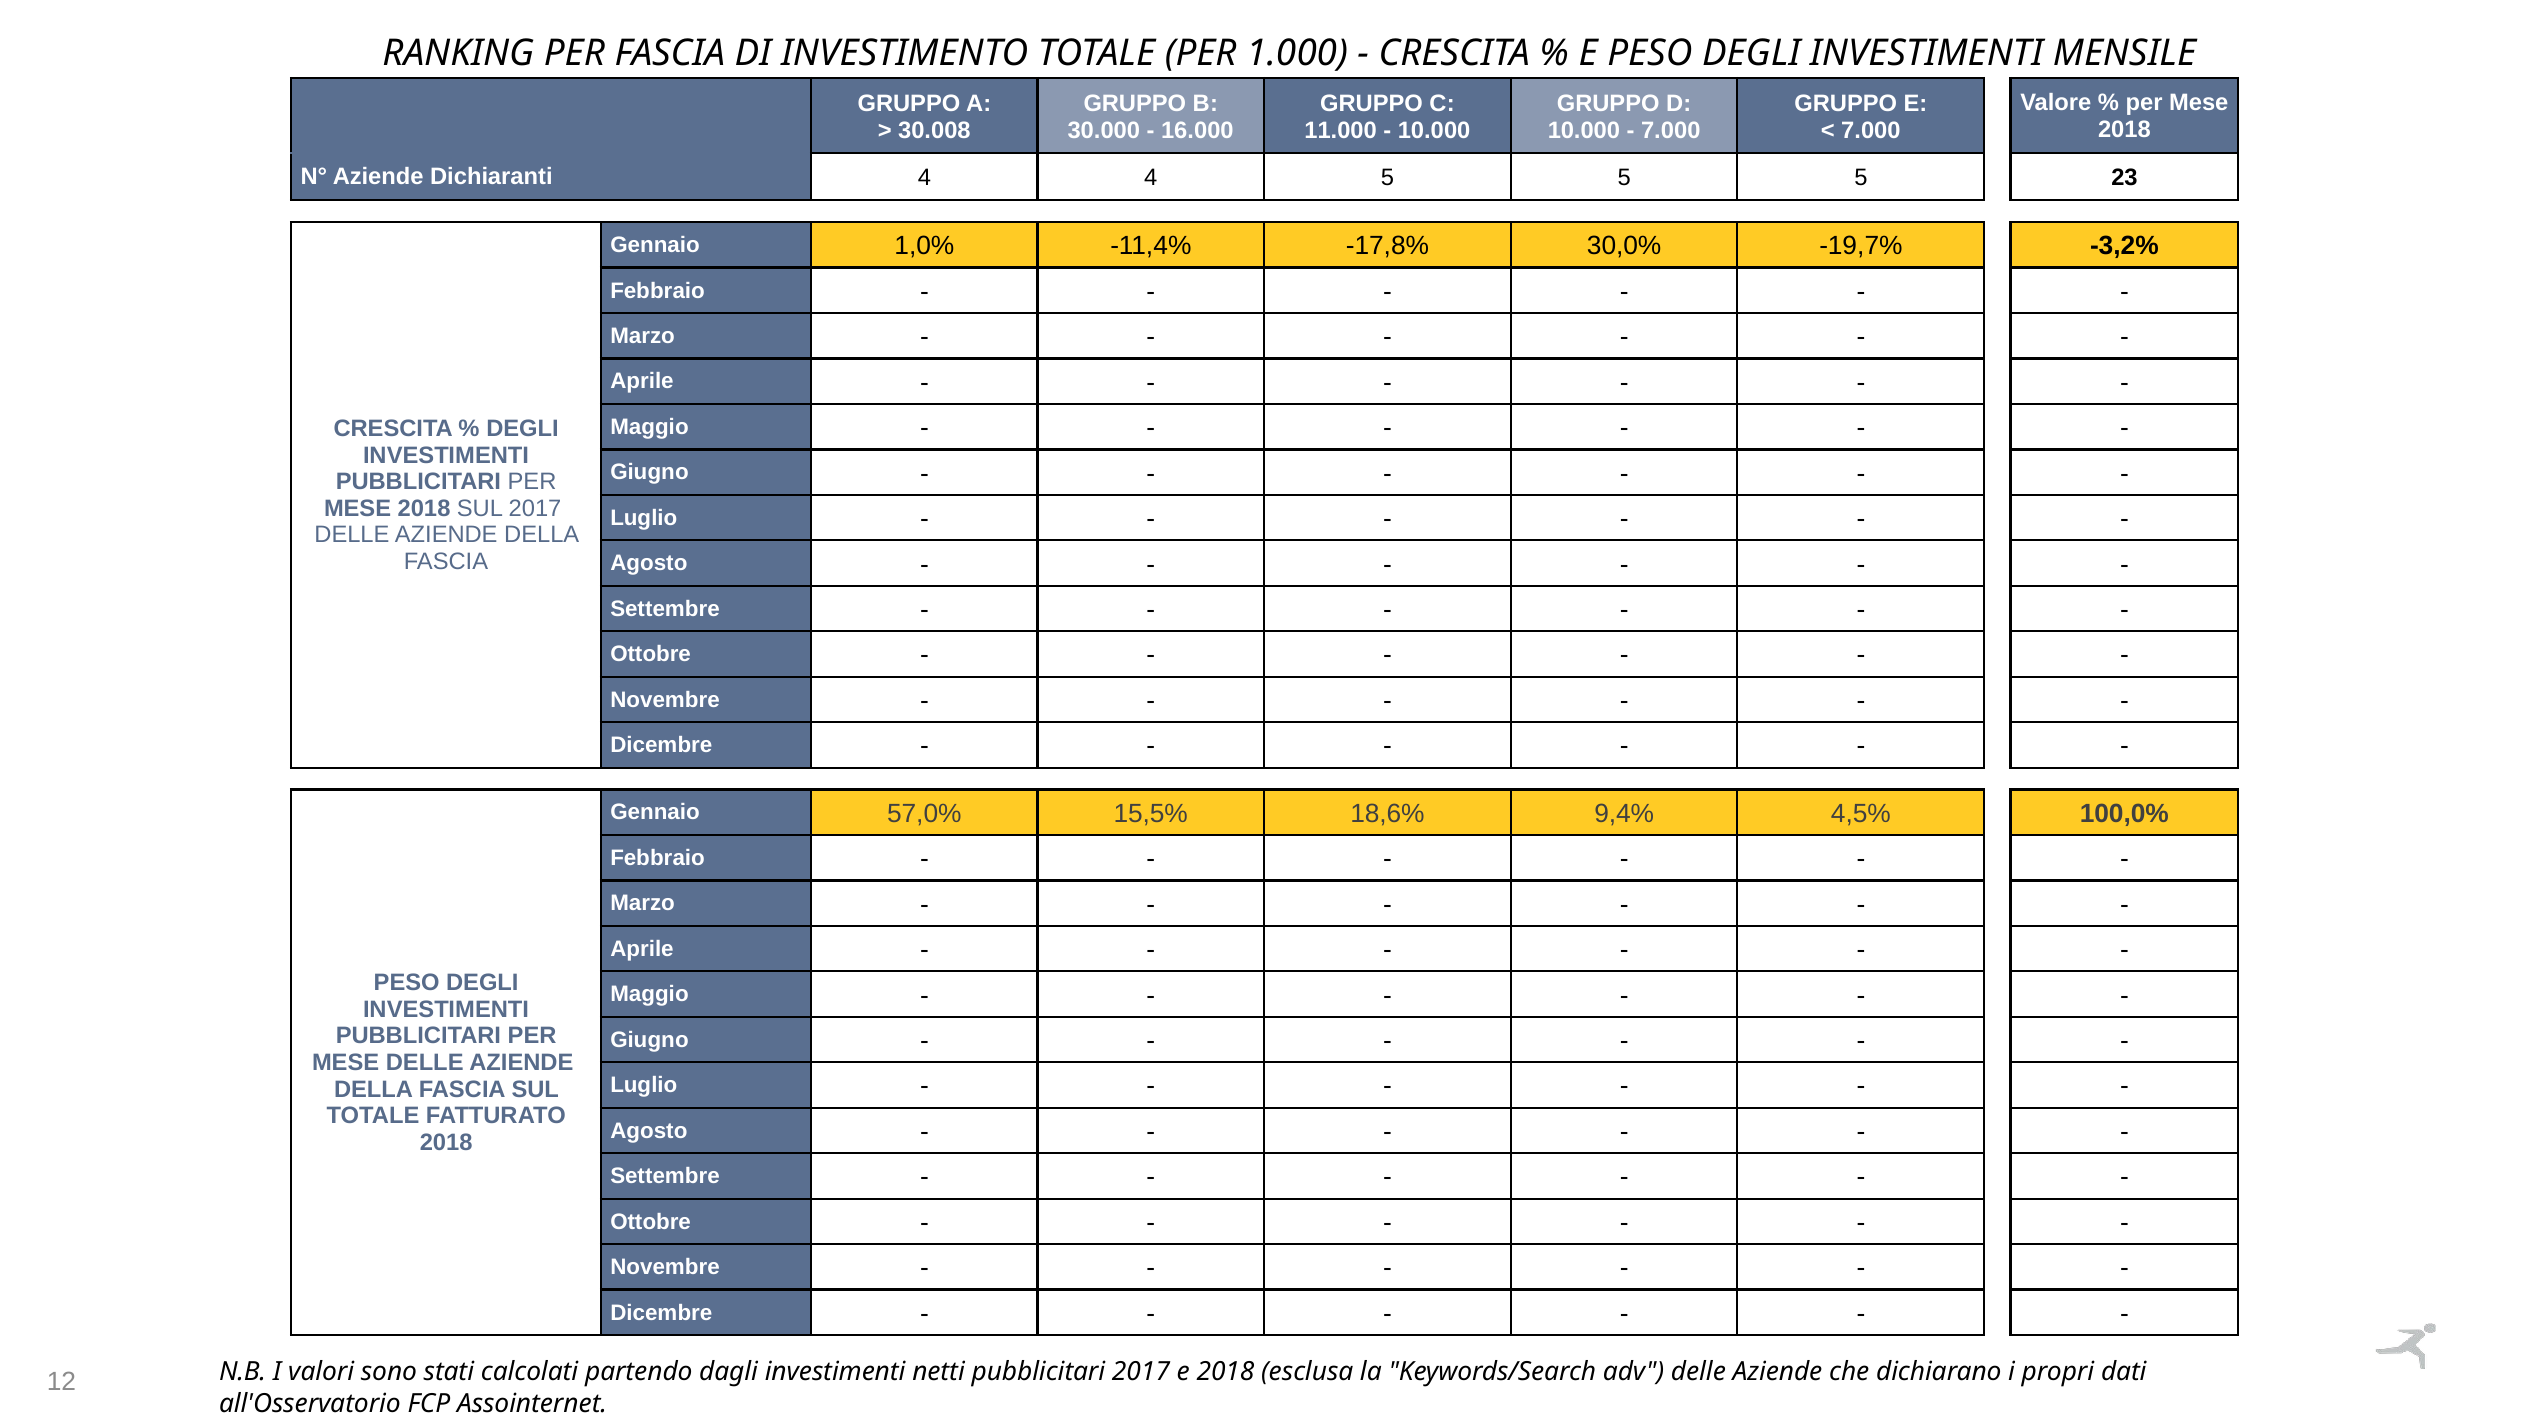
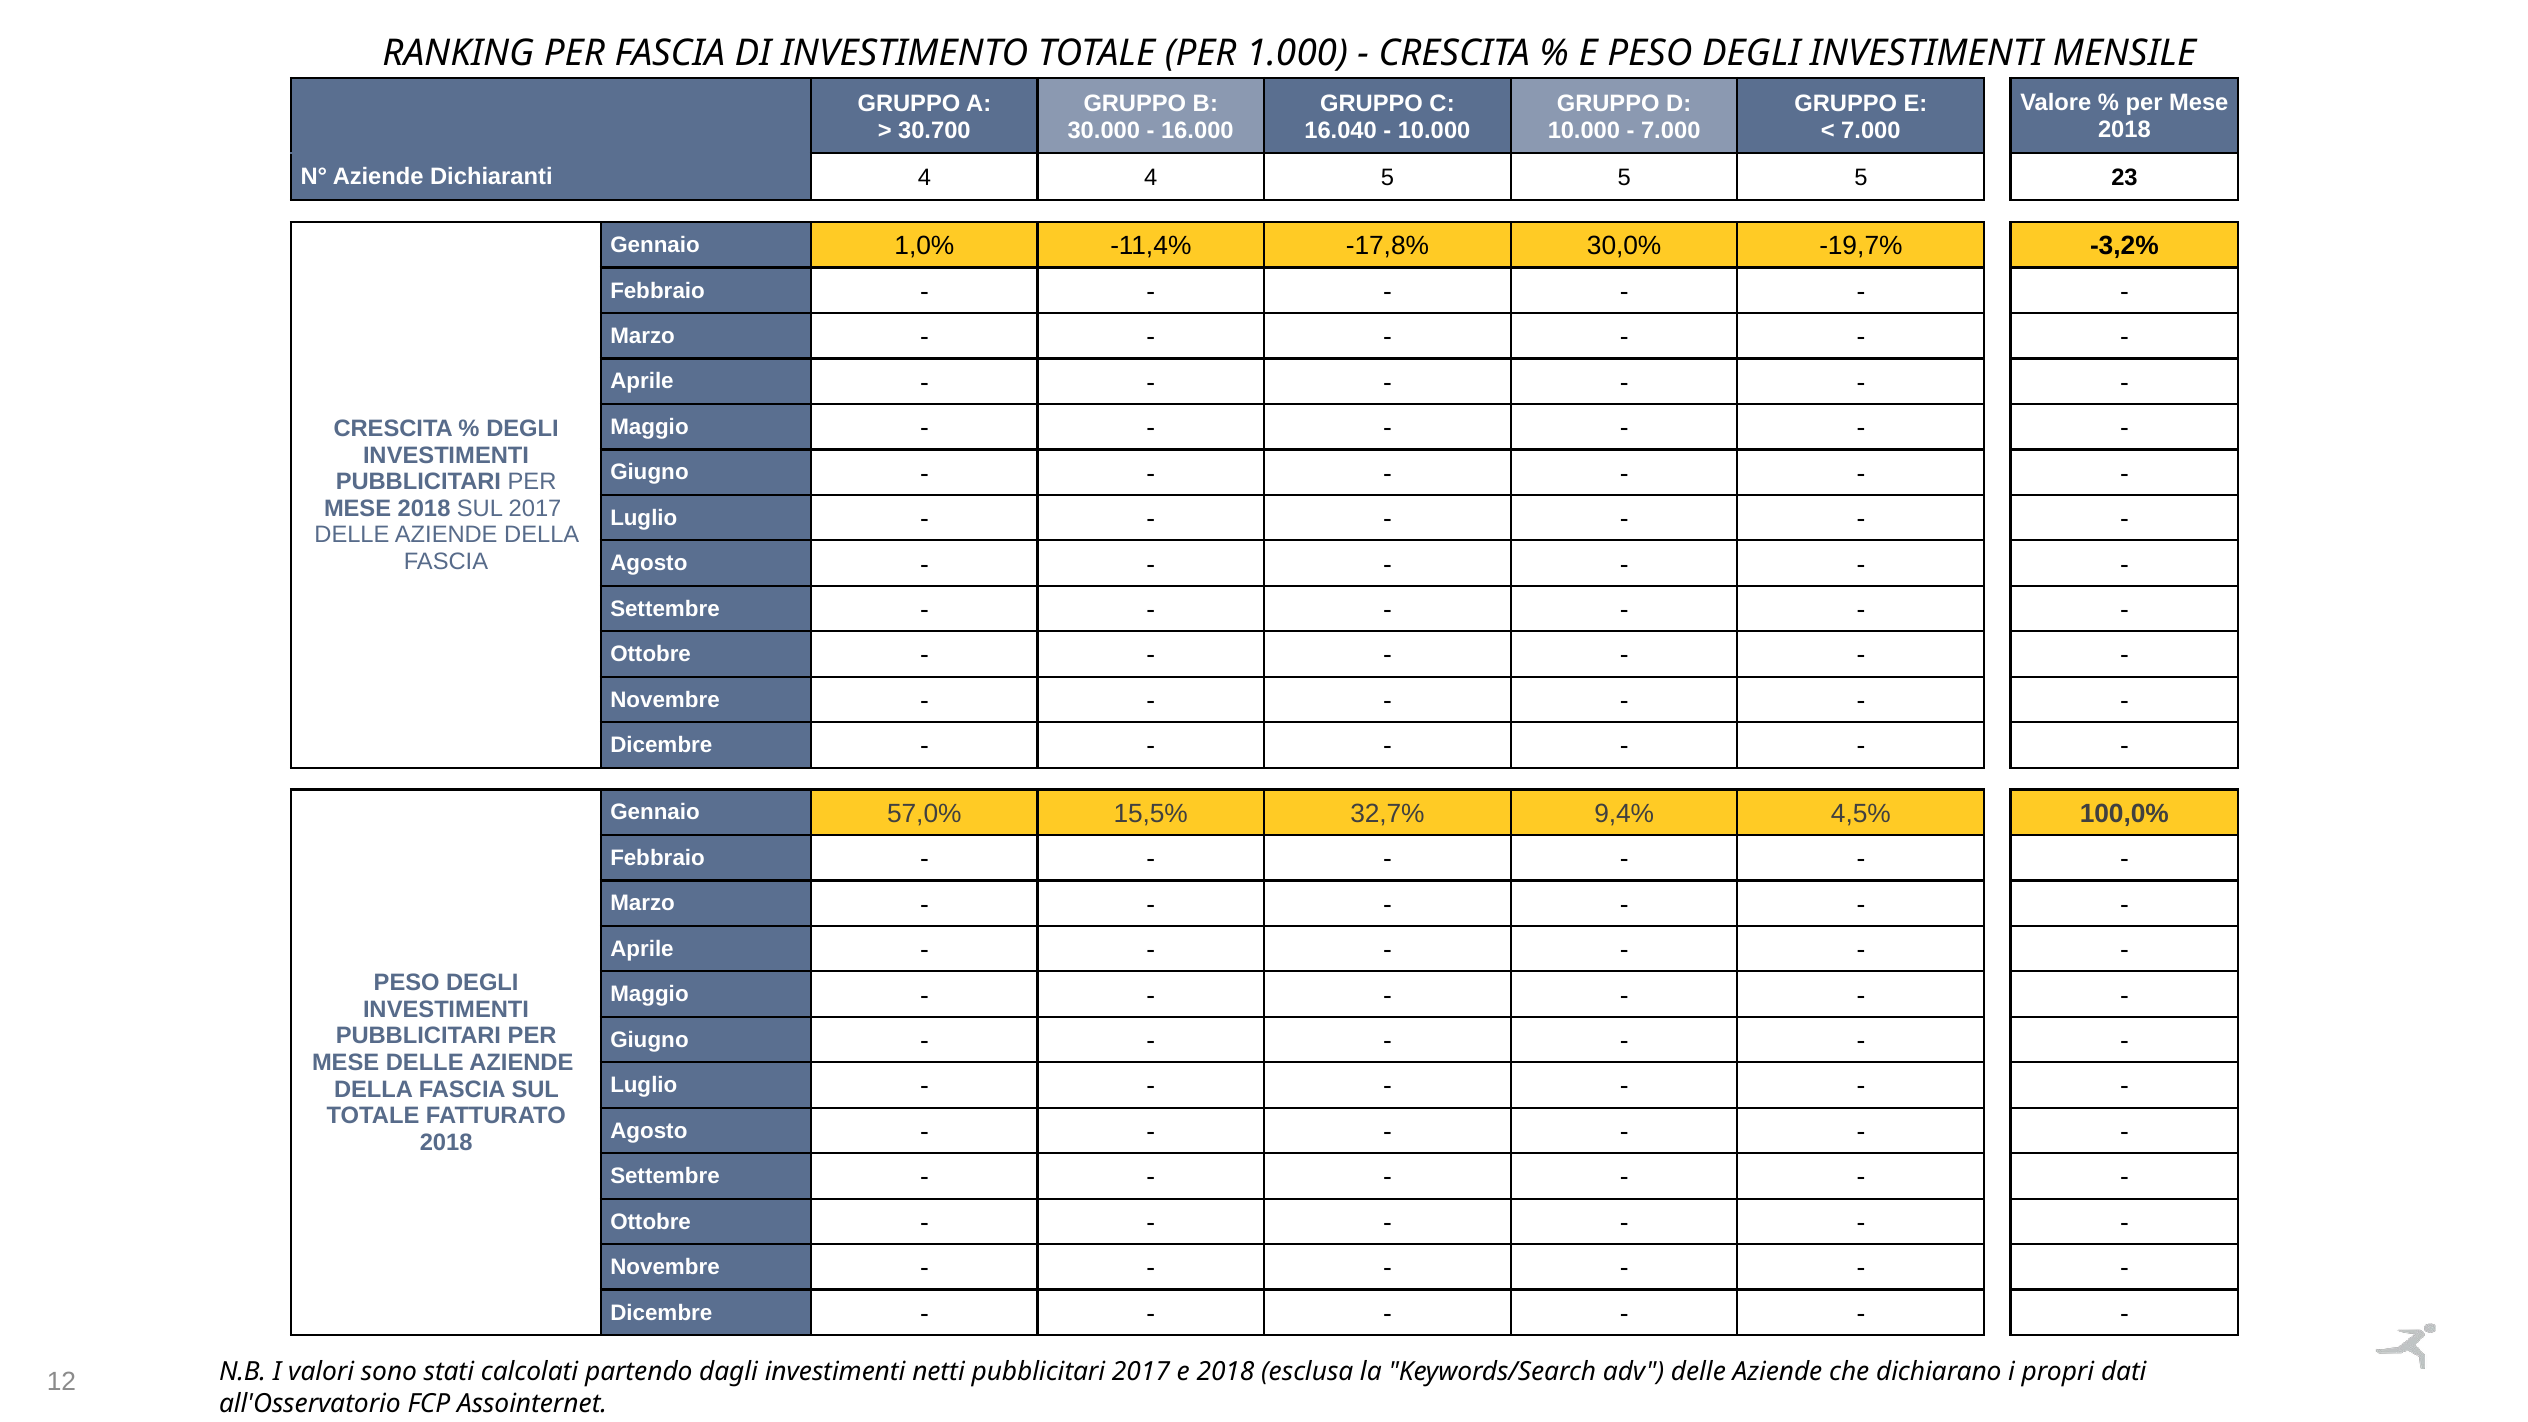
30.008: 30.008 -> 30.700
11.000: 11.000 -> 16.040
18,6%: 18,6% -> 32,7%
